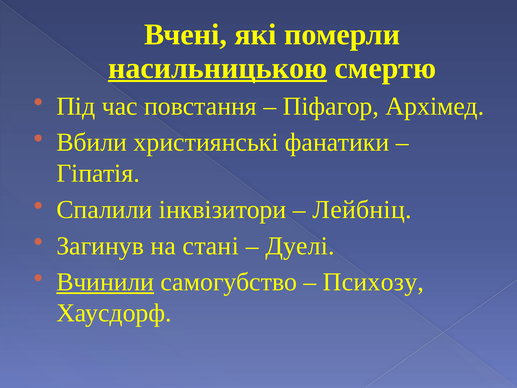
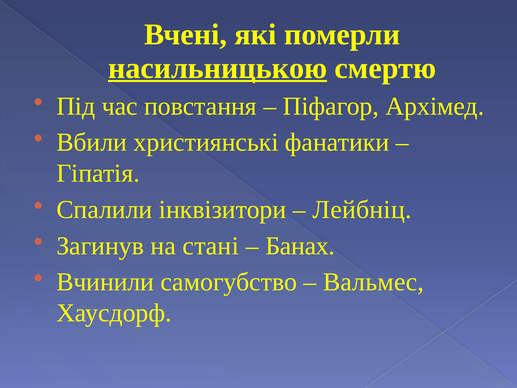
Дуелі: Дуелі -> Банах
Вчинили underline: present -> none
Психозу: Психозу -> Вальмес
